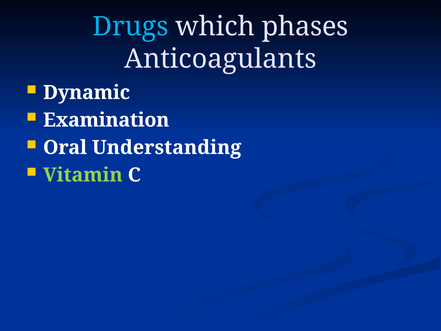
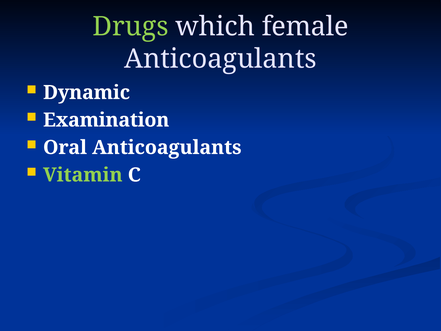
Drugs colour: light blue -> light green
phases: phases -> female
Oral Understanding: Understanding -> Anticoagulants
